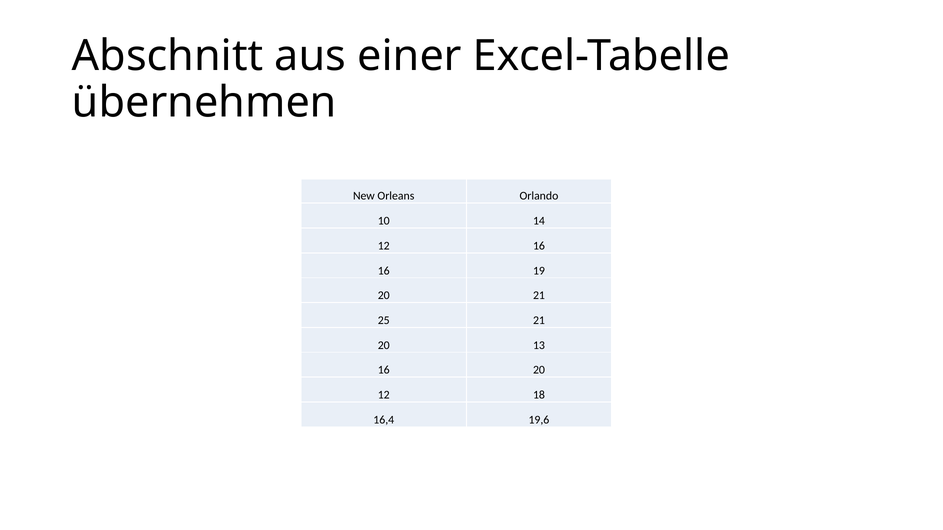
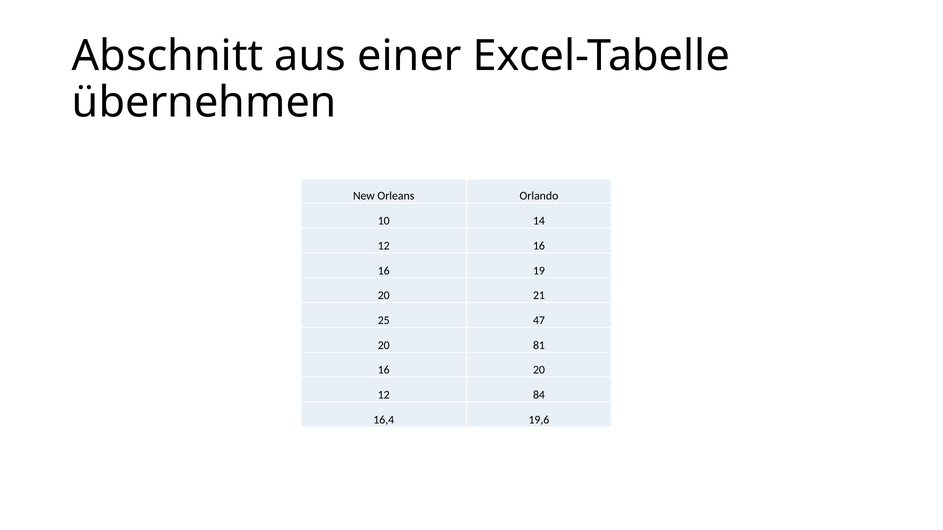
25 21: 21 -> 47
13: 13 -> 81
18: 18 -> 84
